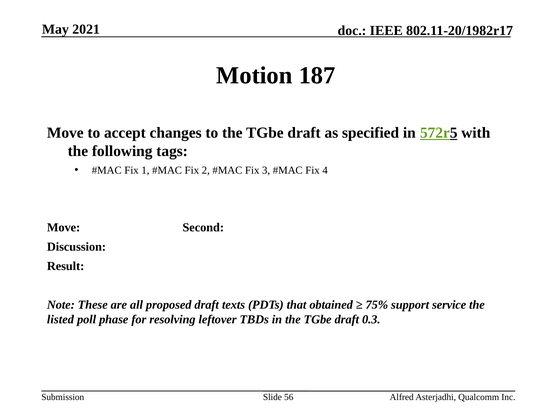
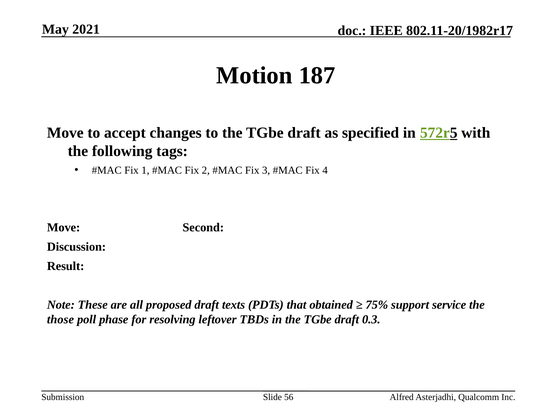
listed: listed -> those
